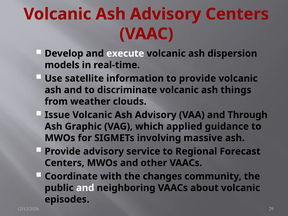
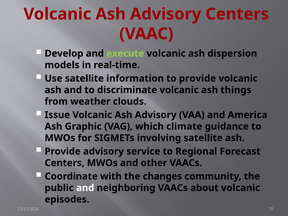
execute colour: white -> light green
Through: Through -> America
applied: applied -> climate
involving massive: massive -> satellite
